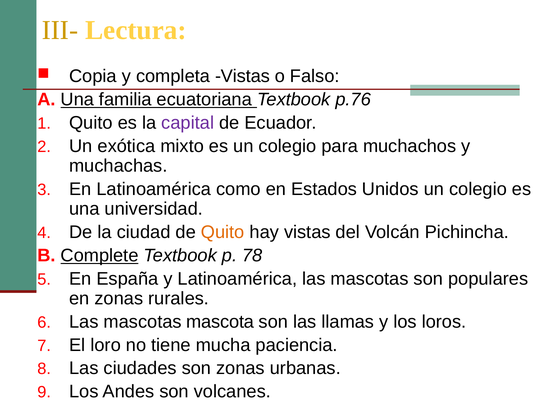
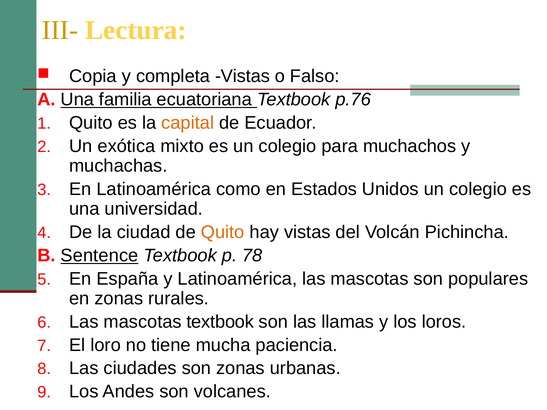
capital colour: purple -> orange
Complete: Complete -> Sentence
mascotas mascota: mascota -> textbook
